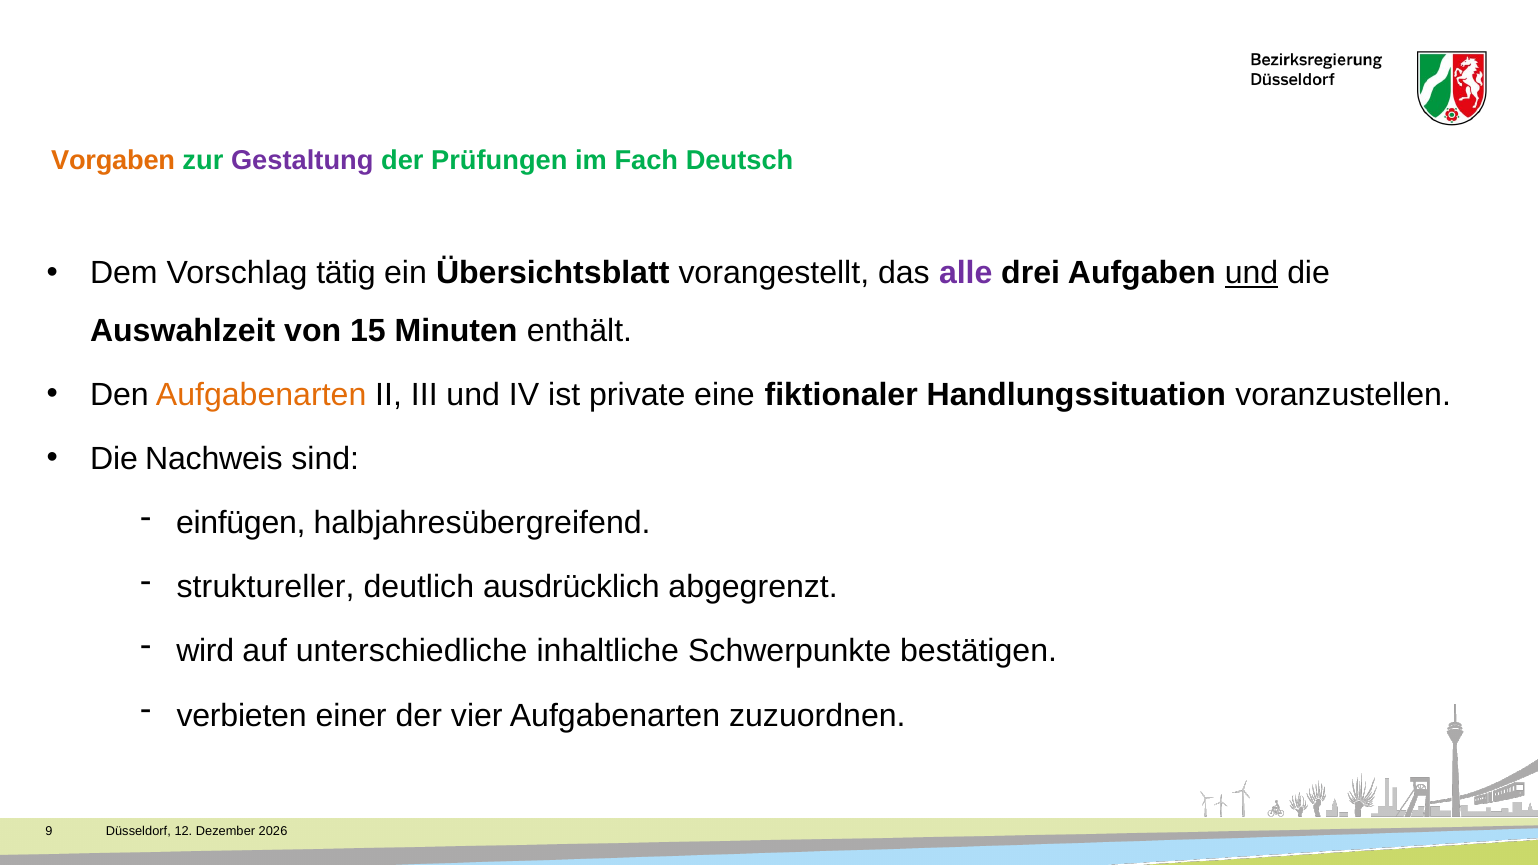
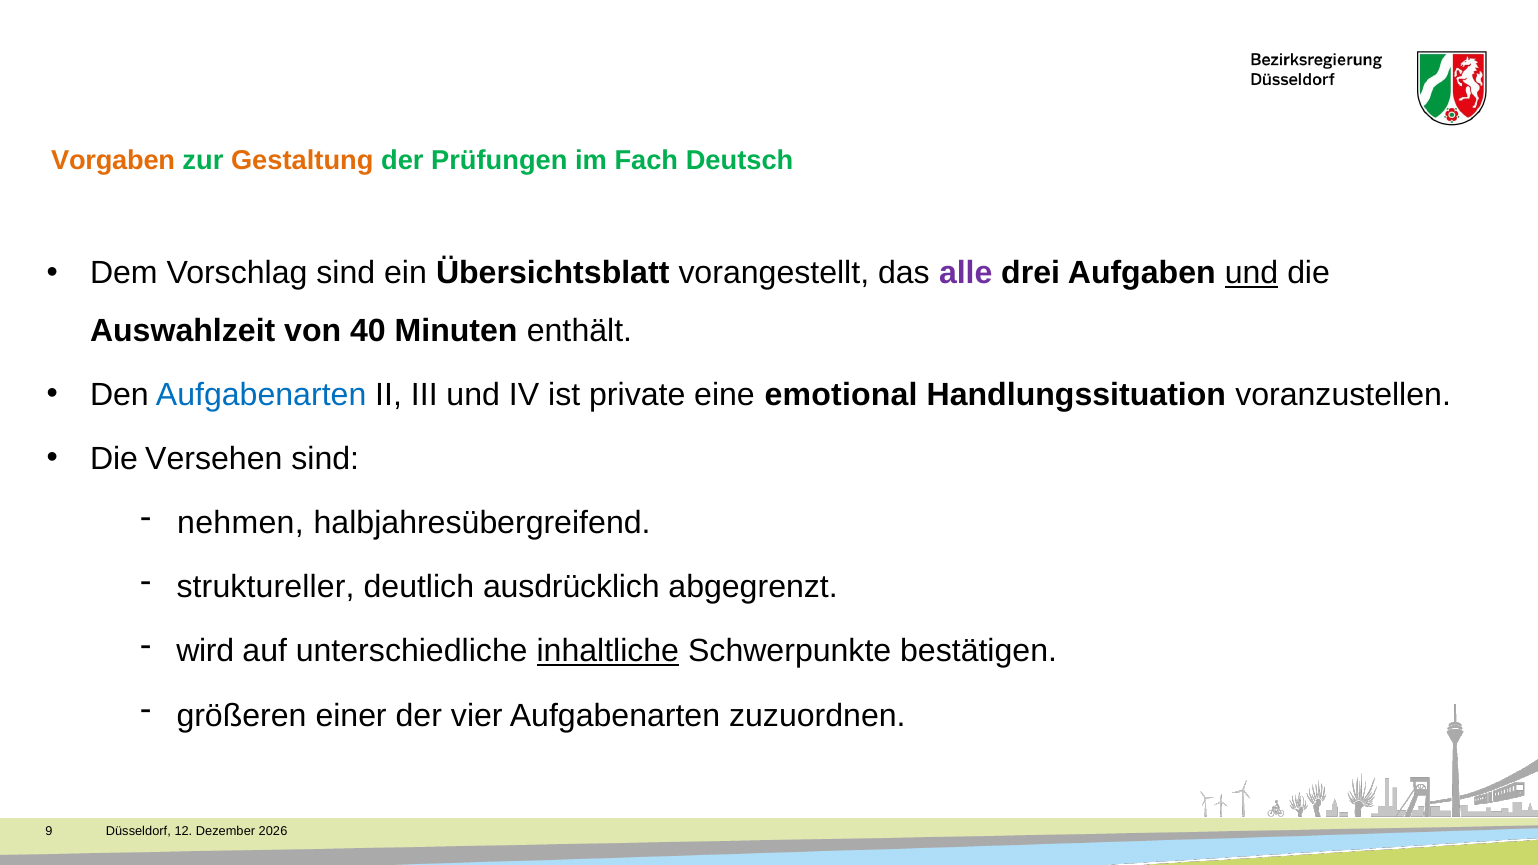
Gestaltung colour: purple -> orange
Vorschlag tätig: tätig -> sind
15: 15 -> 40
Aufgabenarten at (261, 395) colour: orange -> blue
fiktionaler: fiktionaler -> emotional
Nachweis: Nachweis -> Versehen
einfügen: einfügen -> nehmen
inhaltliche underline: none -> present
verbieten: verbieten -> größeren
